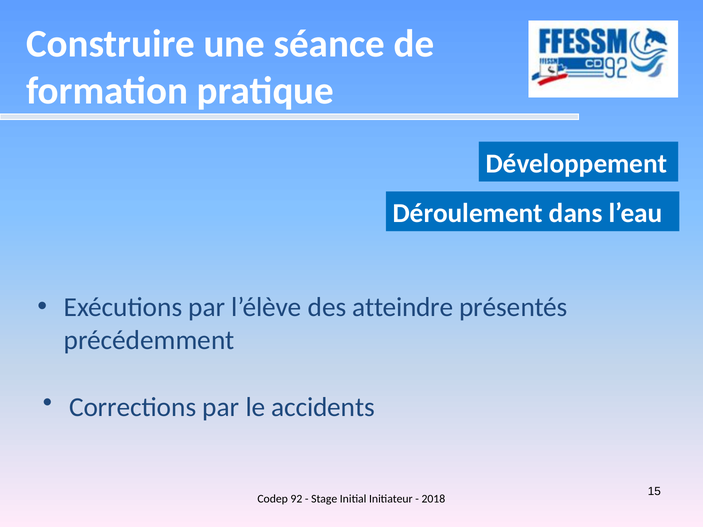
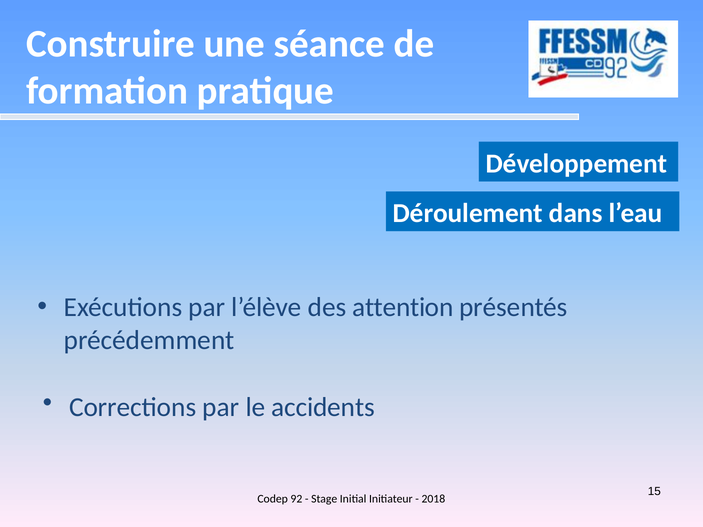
atteindre: atteindre -> attention
